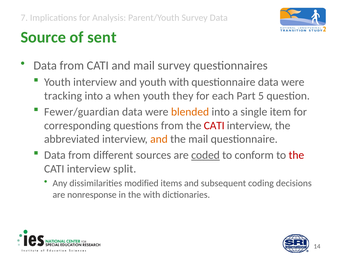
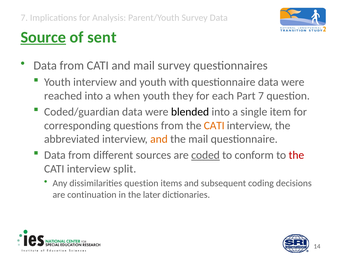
Source underline: none -> present
tracking: tracking -> reached
Part 5: 5 -> 7
Fewer/guardian: Fewer/guardian -> Coded/guardian
blended colour: orange -> black
CATI at (214, 126) colour: red -> orange
dissimilarities modified: modified -> question
nonresponse: nonresponse -> continuation
the with: with -> later
